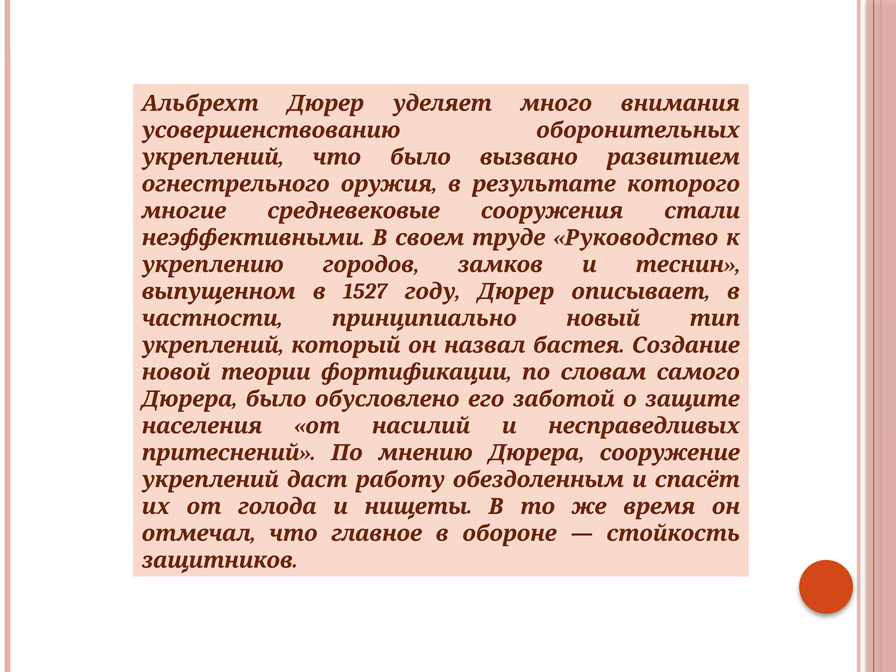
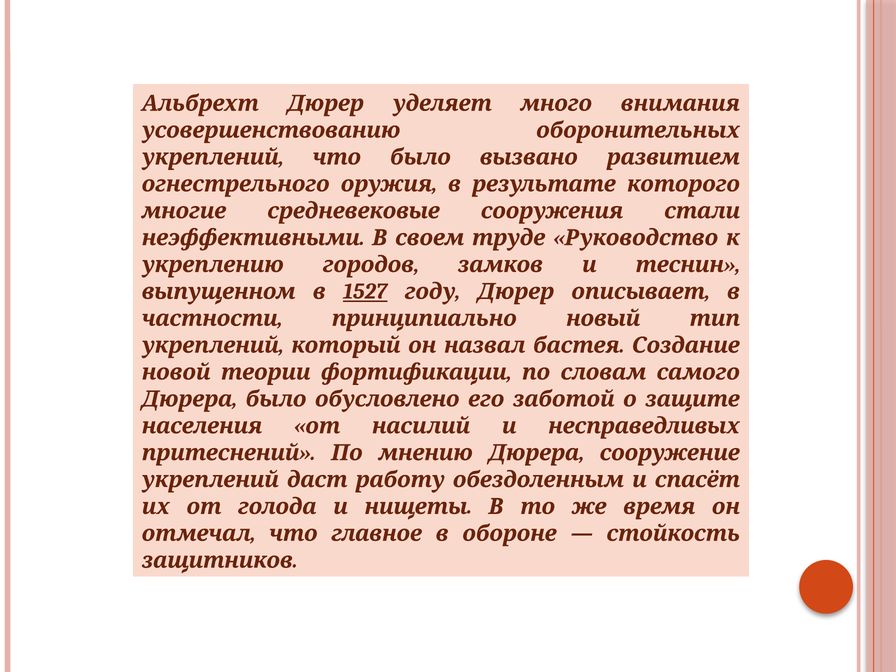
1527 underline: none -> present
